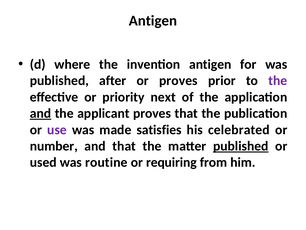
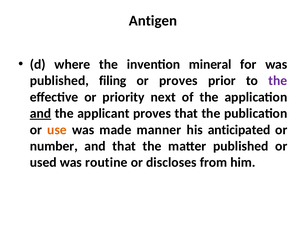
invention antigen: antigen -> mineral
after: after -> filing
use colour: purple -> orange
satisfies: satisfies -> manner
celebrated: celebrated -> anticipated
published at (241, 146) underline: present -> none
requiring: requiring -> discloses
